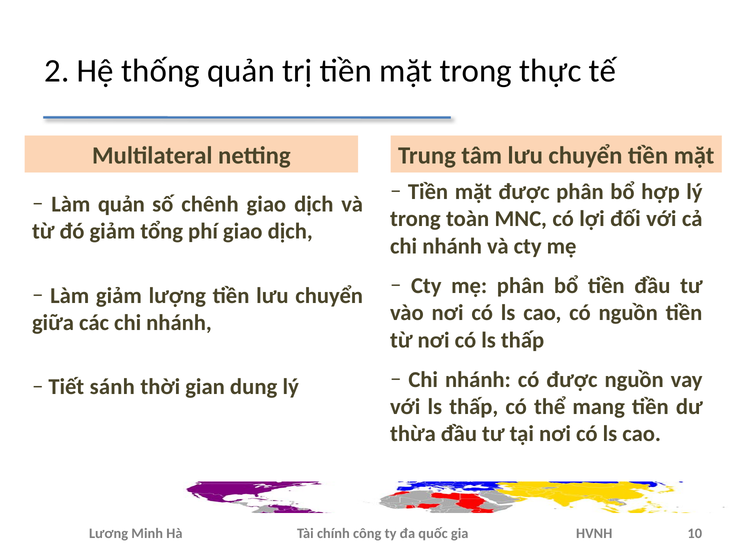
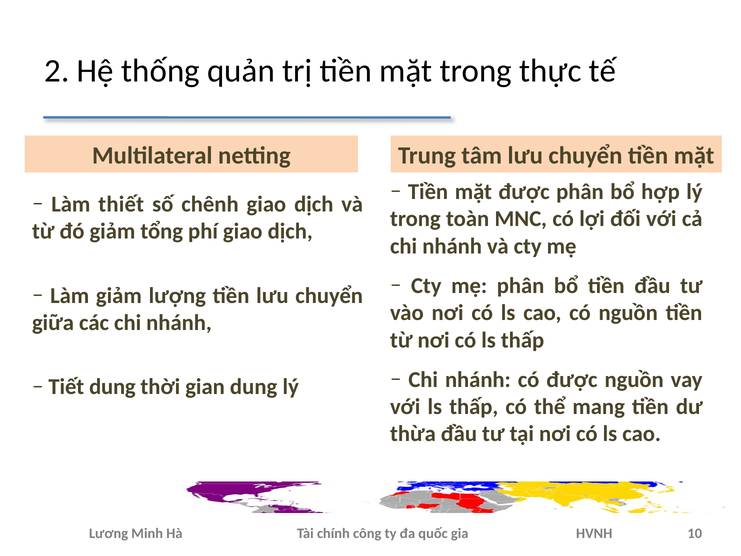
Làm quản: quản -> thiết
Tiết sánh: sánh -> dung
